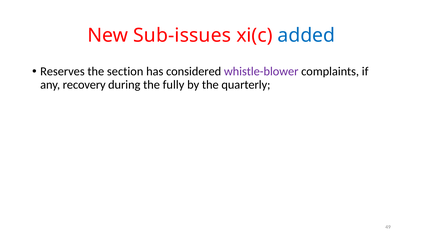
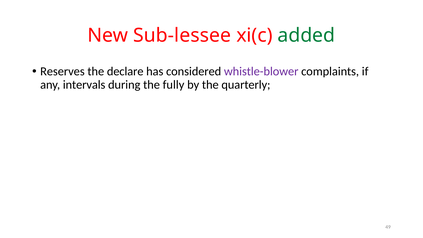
Sub-issues: Sub-issues -> Sub-lessee
added colour: blue -> green
section: section -> declare
recovery: recovery -> intervals
